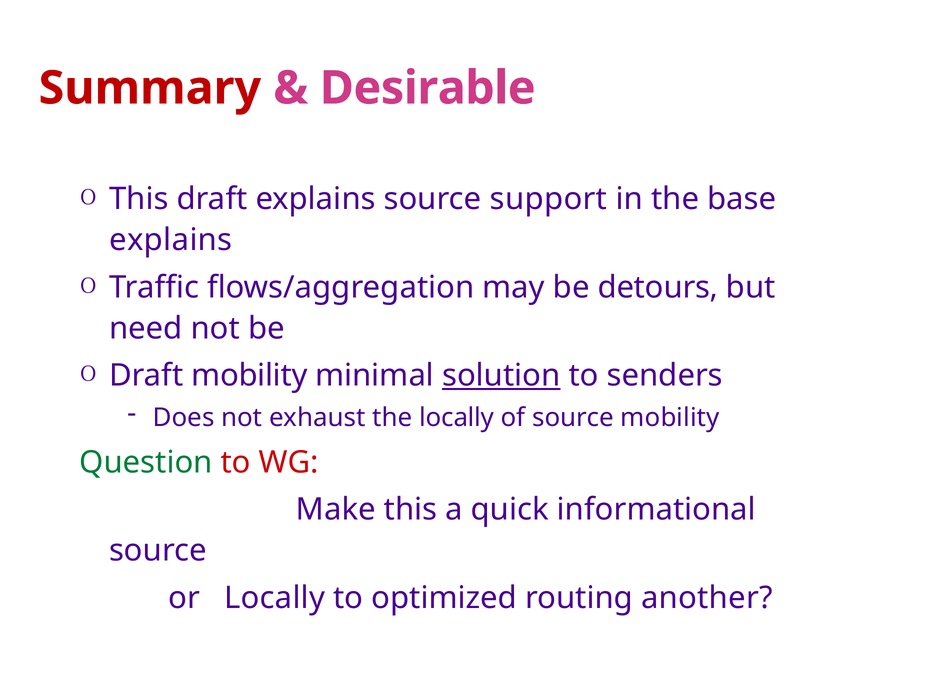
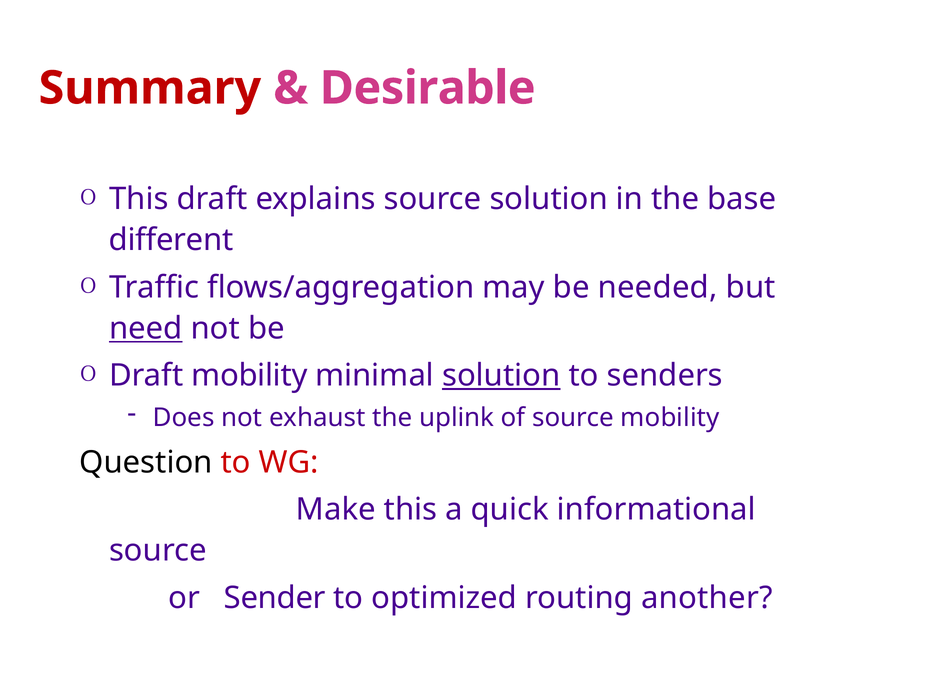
source support: support -> solution
explains at (171, 240): explains -> different
detours: detours -> needed
need underline: none -> present
the locally: locally -> uplink
Question colour: green -> black
or Locally: Locally -> Sender
